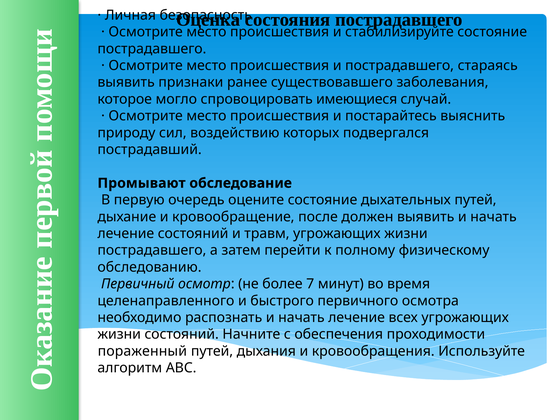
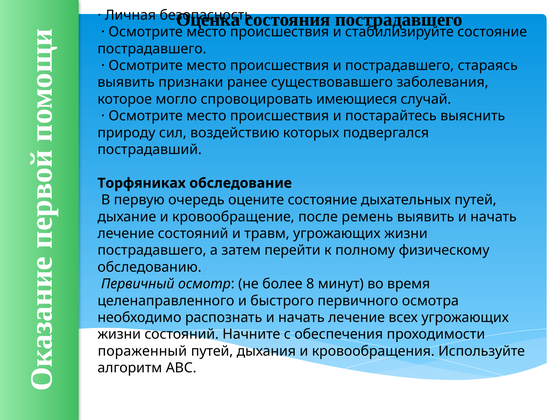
Промывают: Промывают -> Торфяниках
должен: должен -> ремень
7: 7 -> 8
